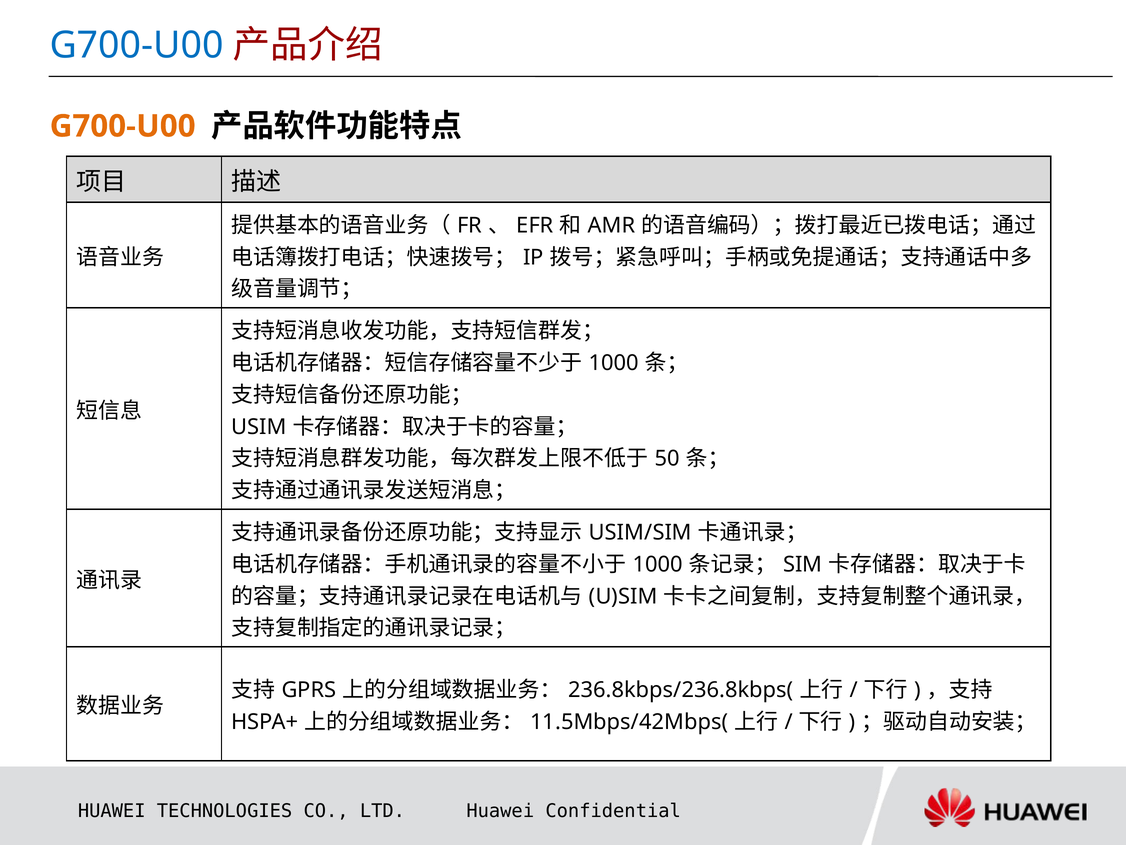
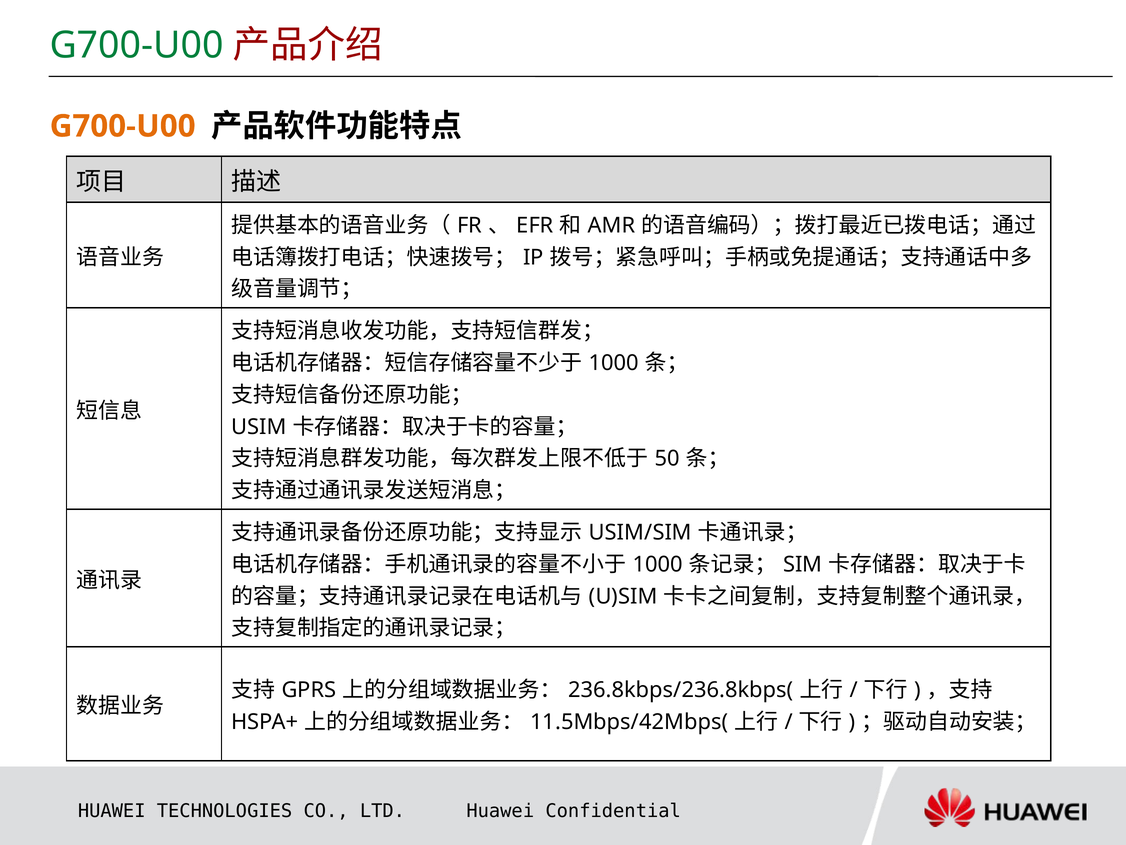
G700-U00 at (137, 45) colour: blue -> green
